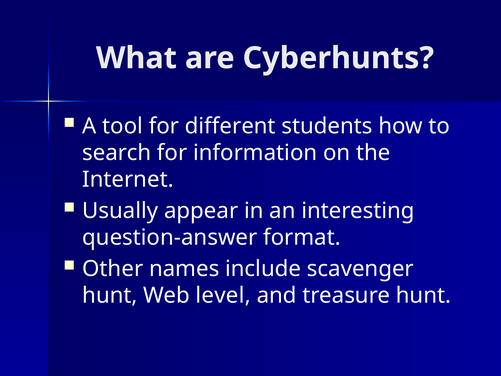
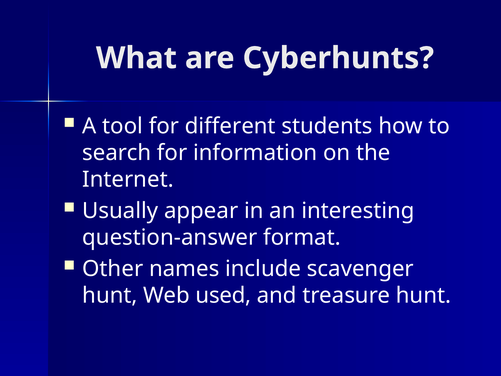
level: level -> used
